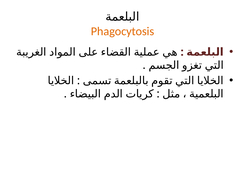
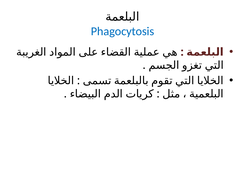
Phagocytosis colour: orange -> blue
